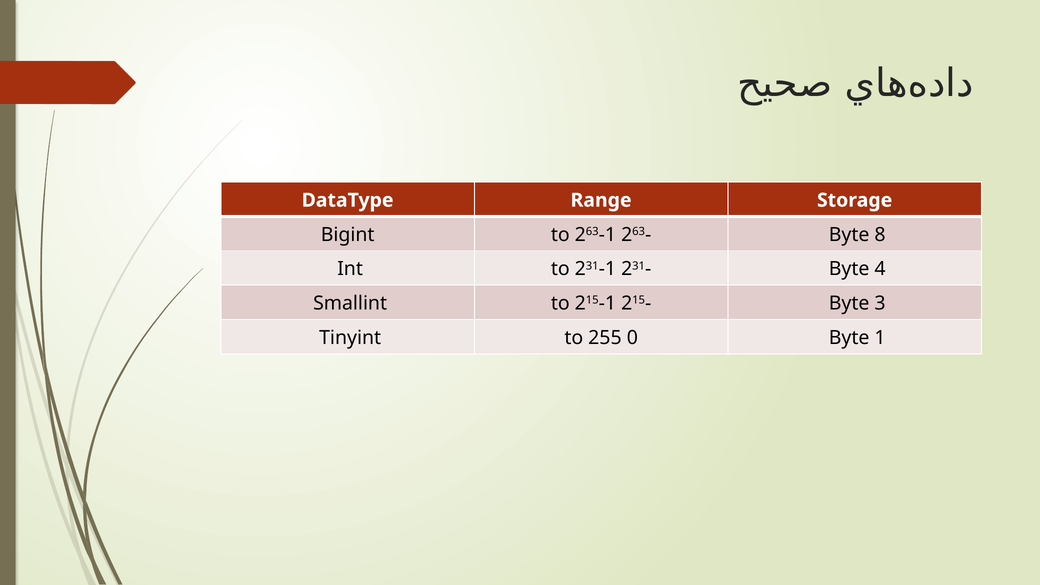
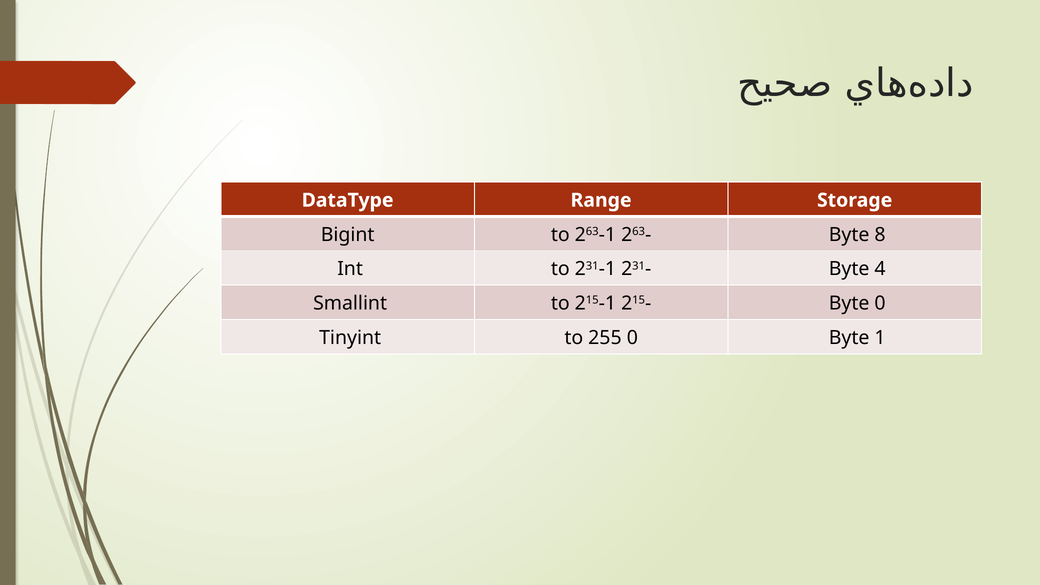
215-1 3: 3 -> 0
